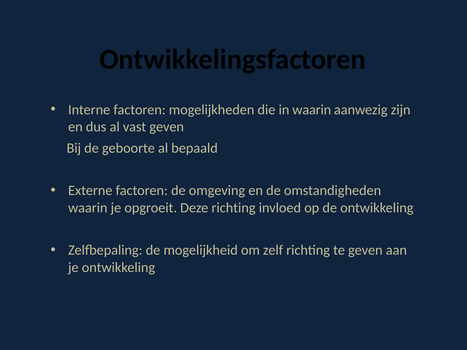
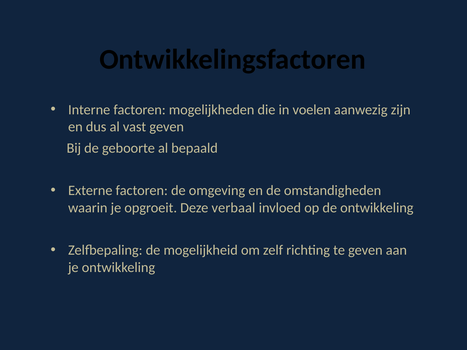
in waarin: waarin -> voelen
Deze richting: richting -> verbaal
